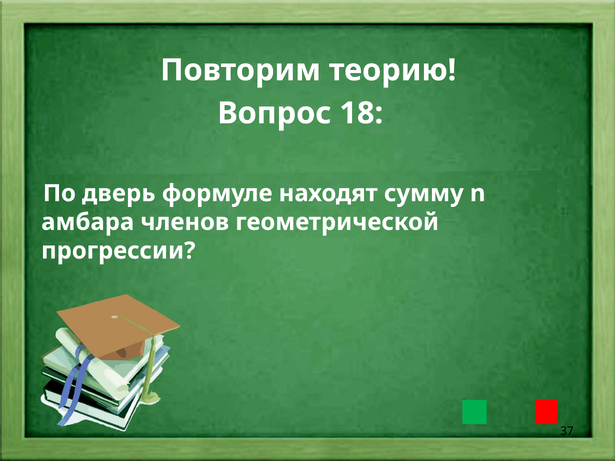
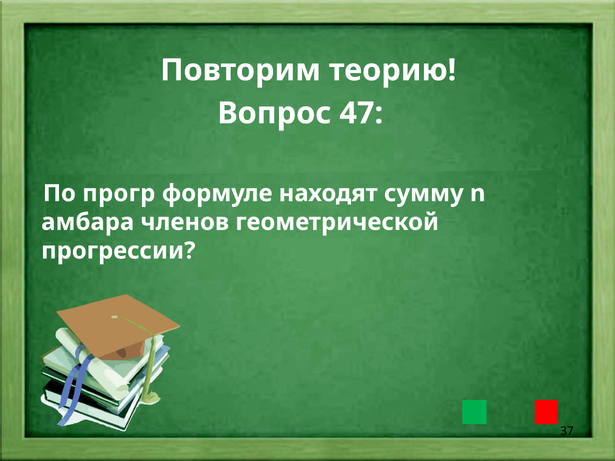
18: 18 -> 47
дверь: дверь -> прогр
